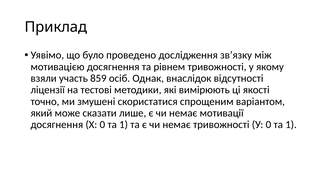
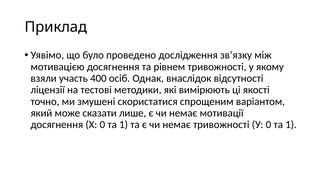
859: 859 -> 400
